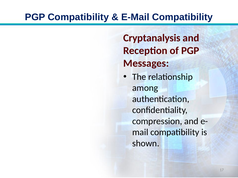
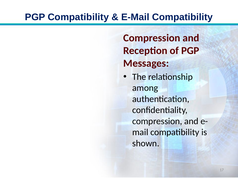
Cryptanalysis at (152, 38): Cryptanalysis -> Compression
